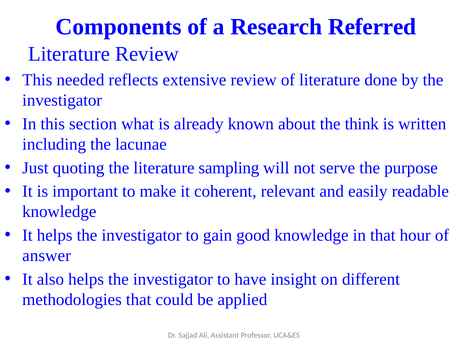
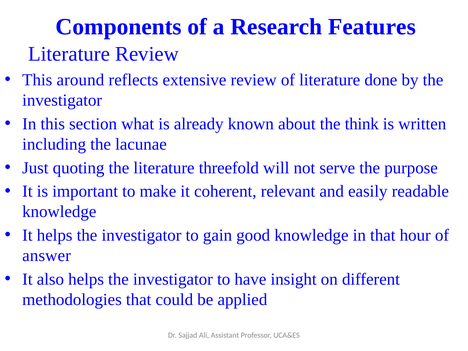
Referred: Referred -> Features
needed: needed -> around
sampling: sampling -> threefold
